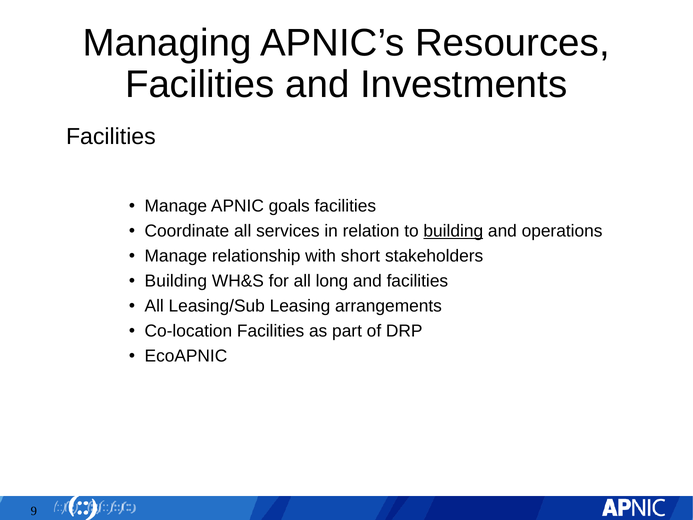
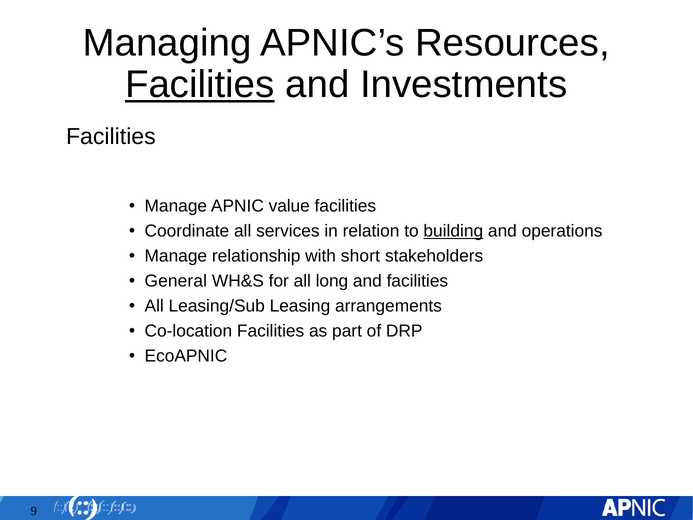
Facilities at (200, 85) underline: none -> present
goals: goals -> value
Building at (176, 281): Building -> General
